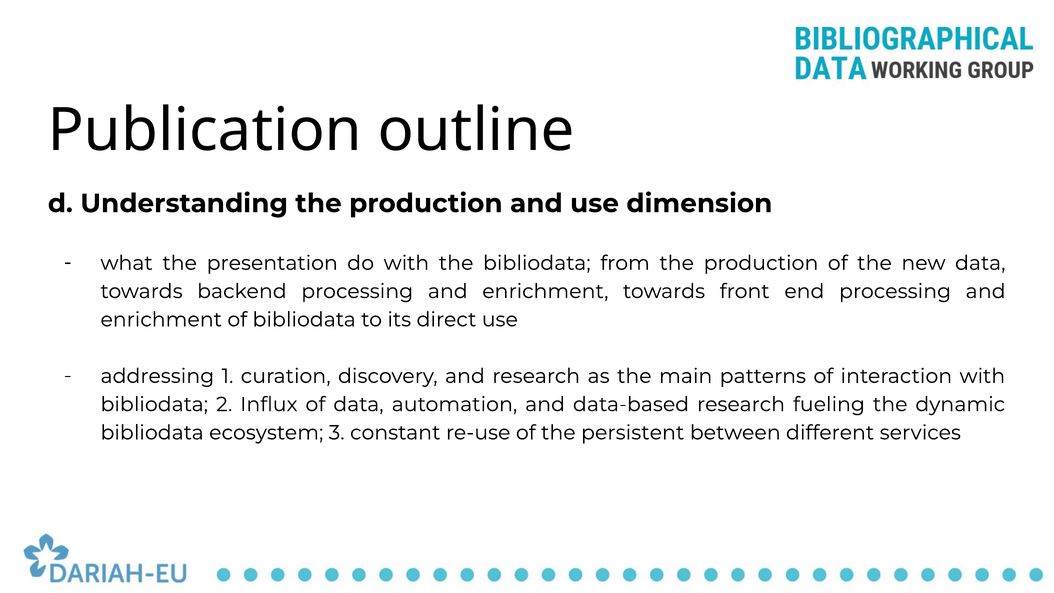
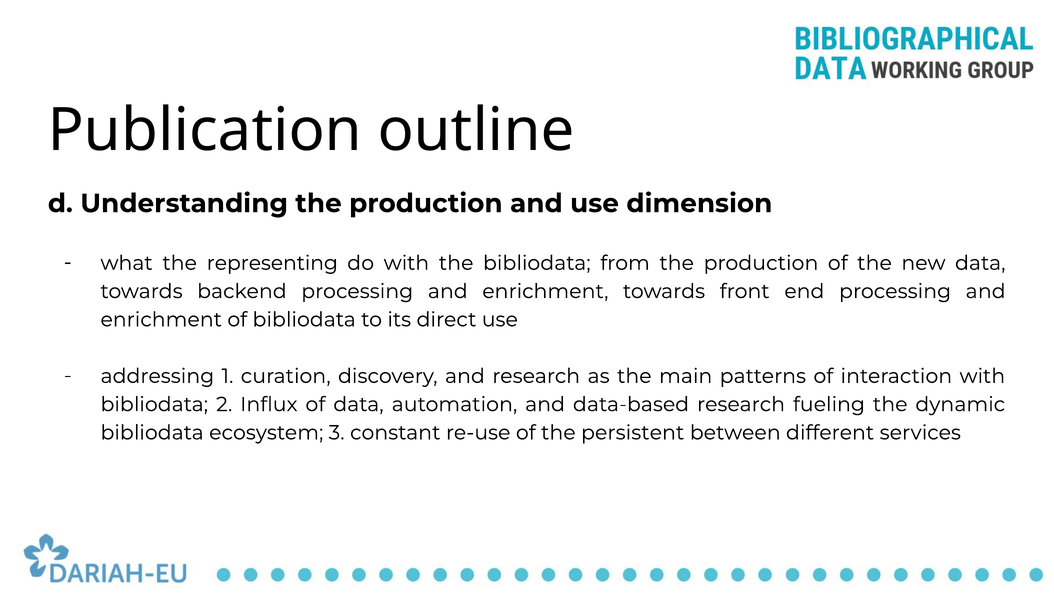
presentation: presentation -> representing
